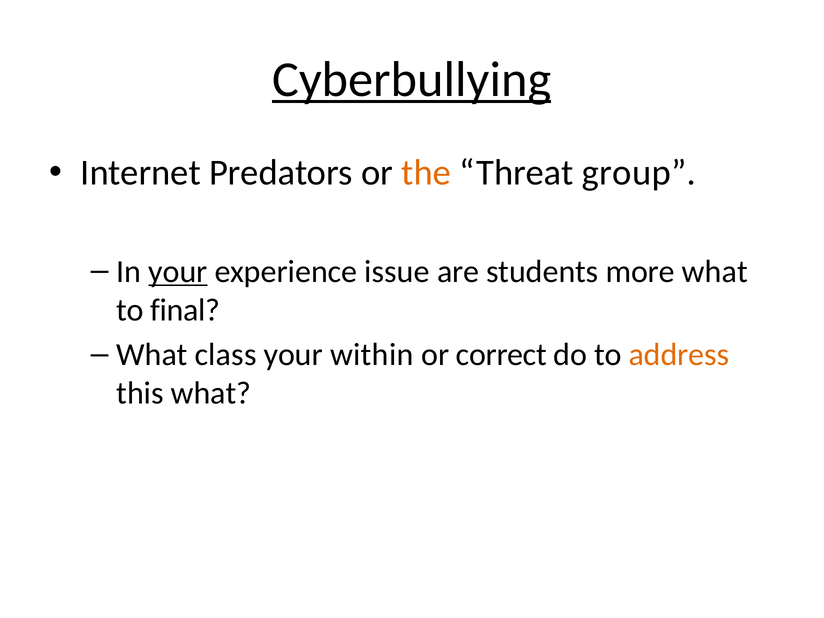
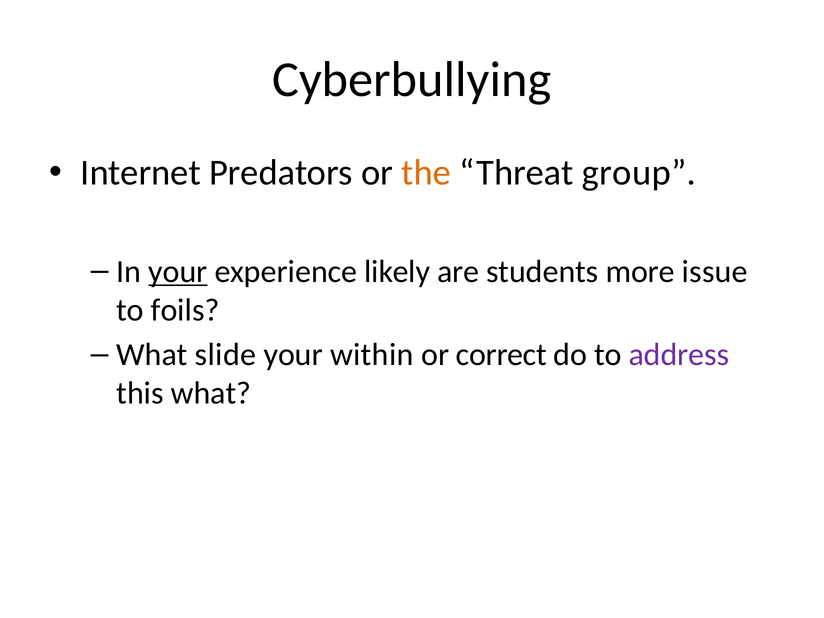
Cyberbullying underline: present -> none
issue: issue -> likely
more what: what -> issue
final: final -> foils
class: class -> slide
address colour: orange -> purple
